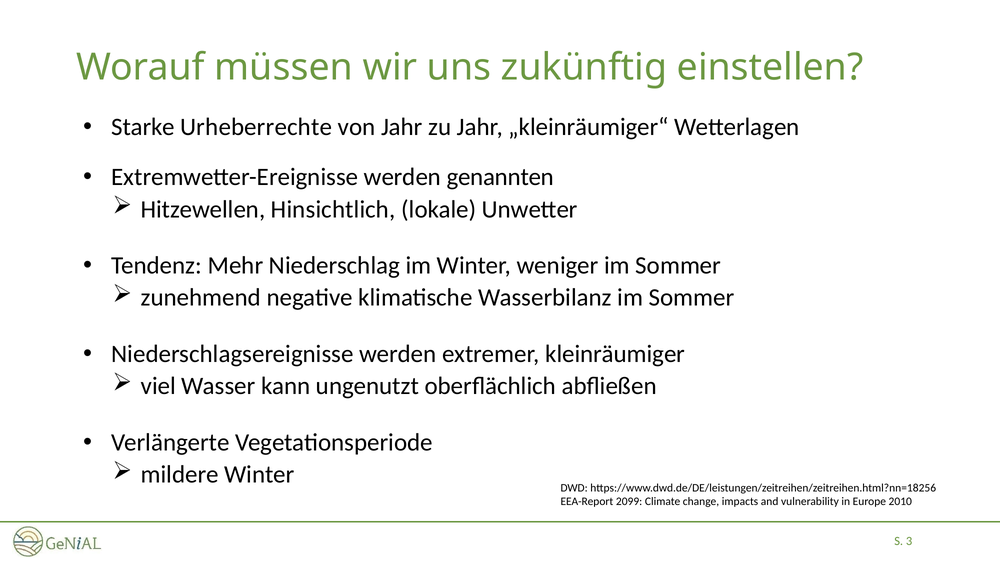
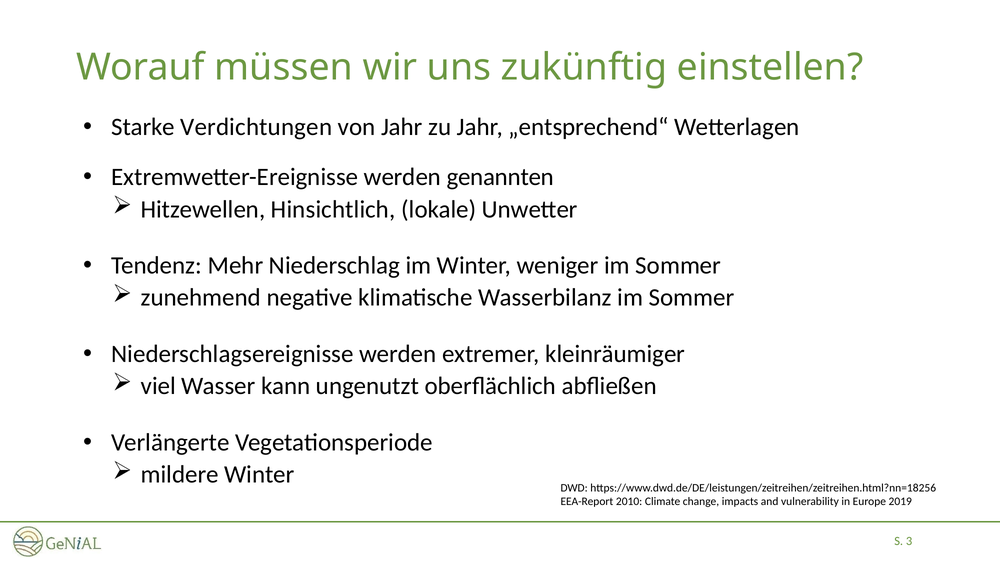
Urheberrechte: Urheberrechte -> Verdichtungen
„kleinräumiger“: „kleinräumiger“ -> „entsprechend“
2099: 2099 -> 2010
2010: 2010 -> 2019
